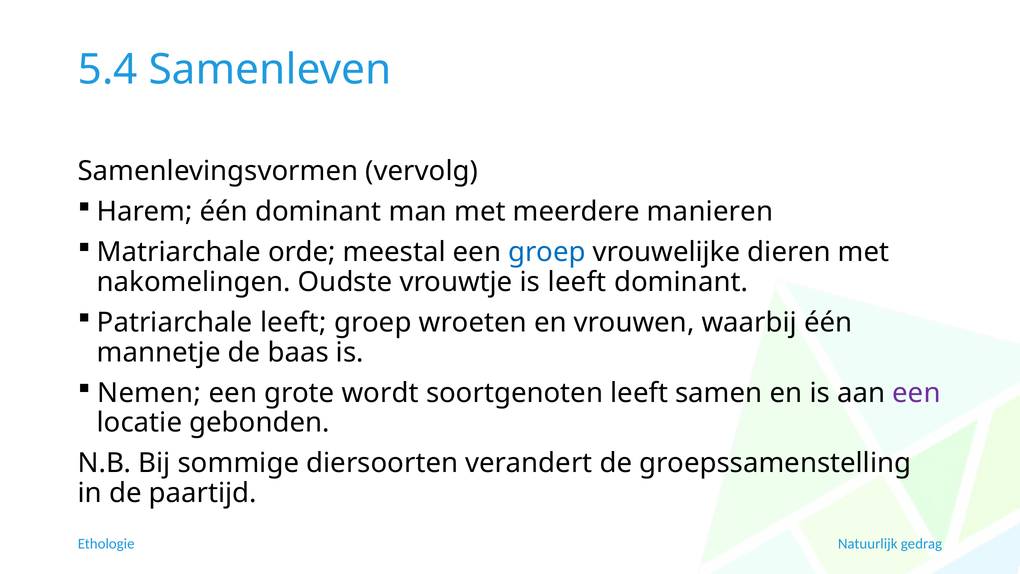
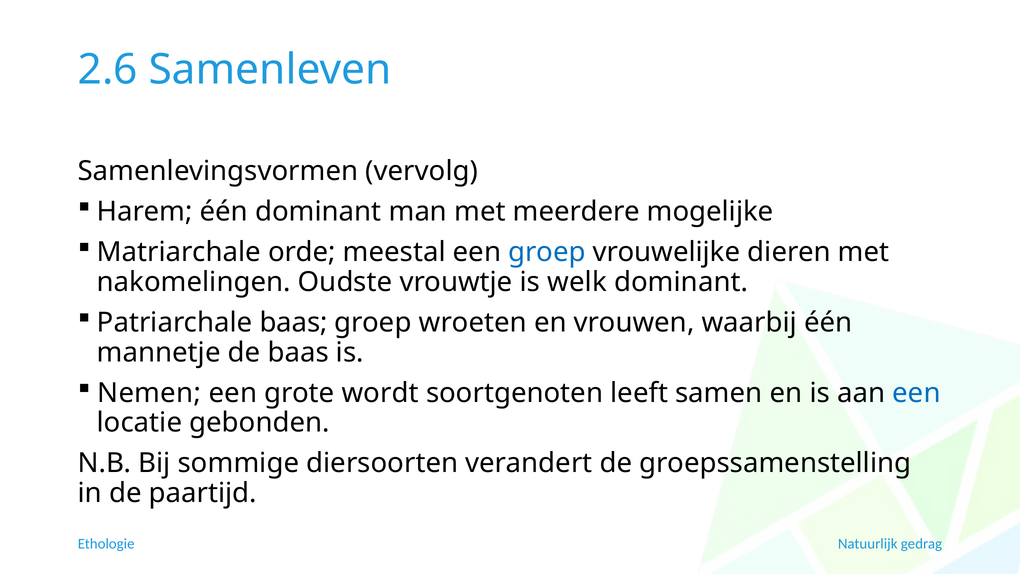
5.4: 5.4 -> 2.6
manieren: manieren -> mogelijke
is leeft: leeft -> welk
Patriarchale leeft: leeft -> baas
een at (917, 393) colour: purple -> blue
